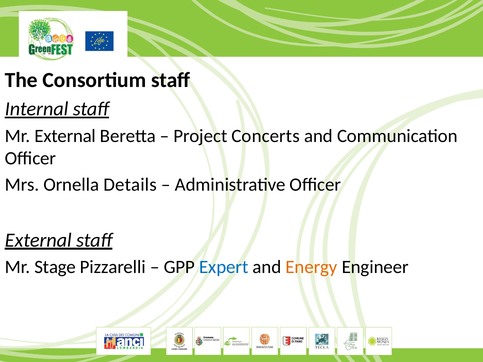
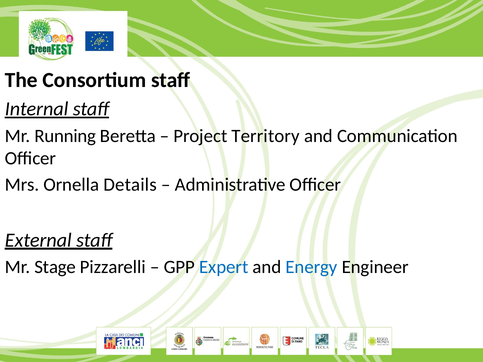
Mr External: External -> Running
Concerts: Concerts -> Territory
Energy colour: orange -> blue
